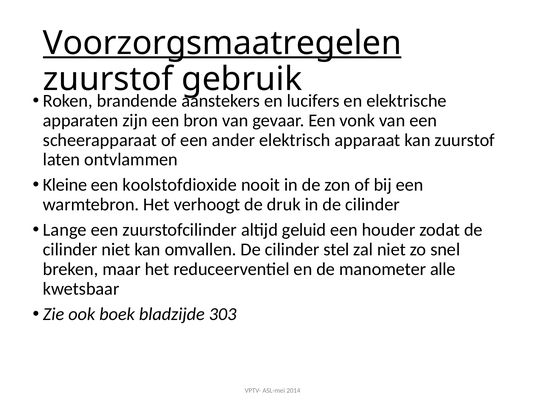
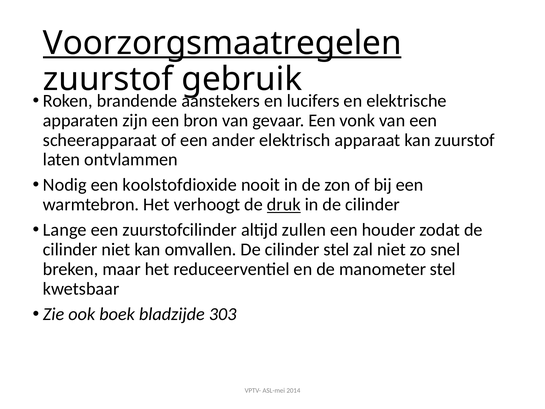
Kleine: Kleine -> Nodig
druk underline: none -> present
geluid: geluid -> zullen
manometer alle: alle -> stel
